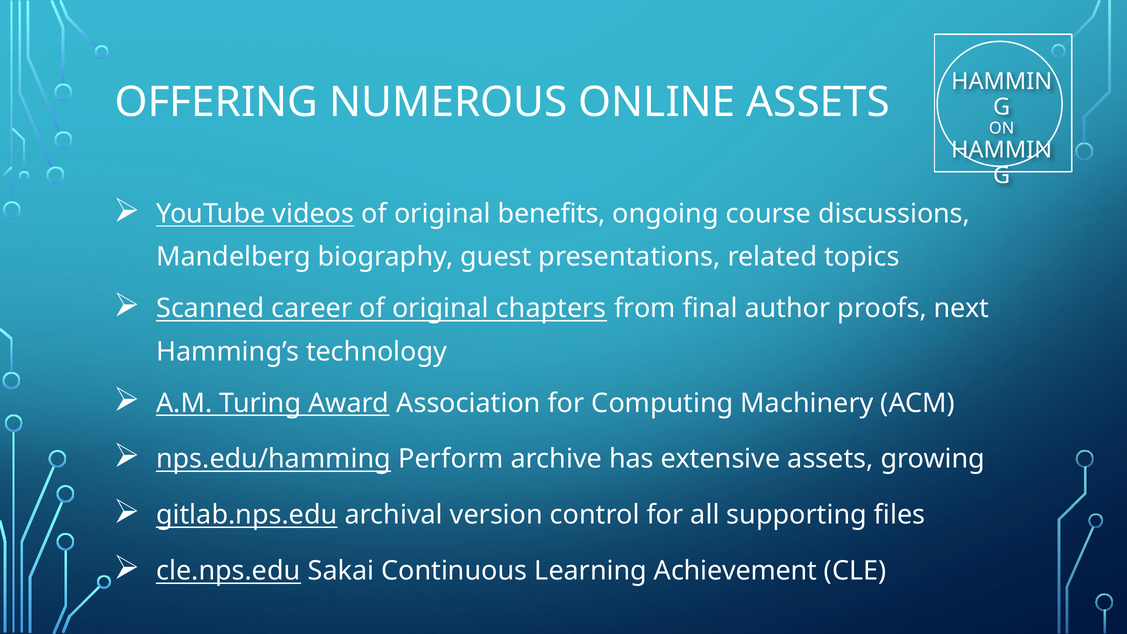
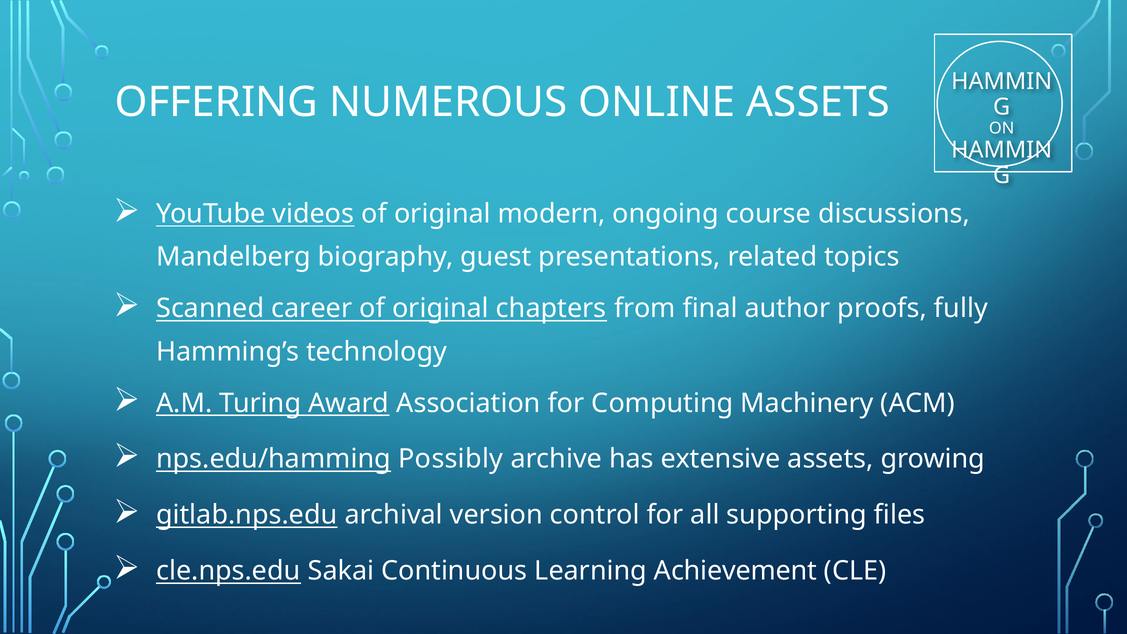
benefits: benefits -> modern
next: next -> fully
Perform: Perform -> Possibly
